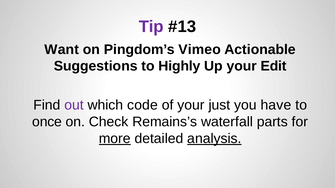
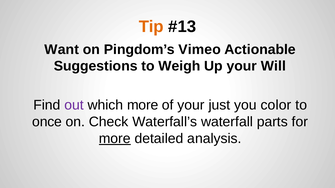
Tip colour: purple -> orange
Highly: Highly -> Weigh
Edit: Edit -> Will
which code: code -> more
have: have -> color
Remains’s: Remains’s -> Waterfall’s
analysis underline: present -> none
